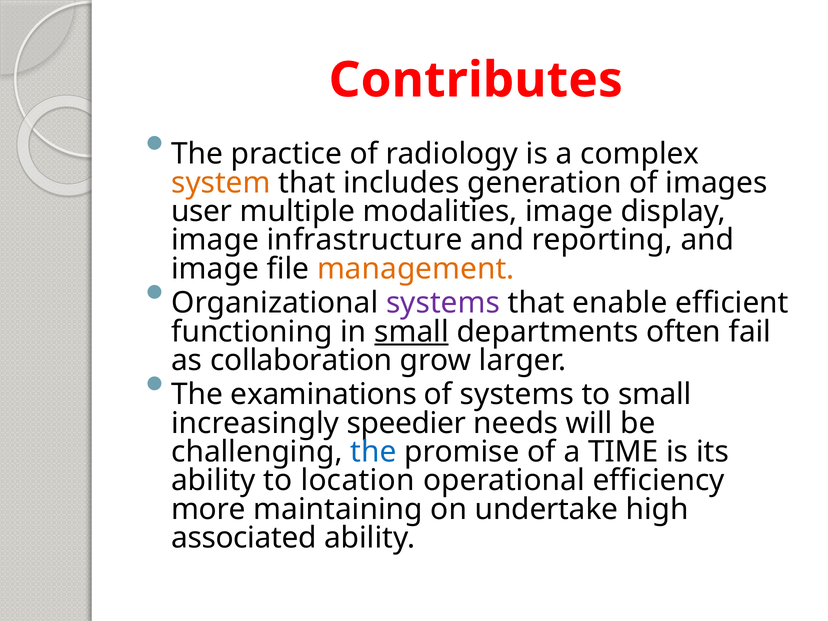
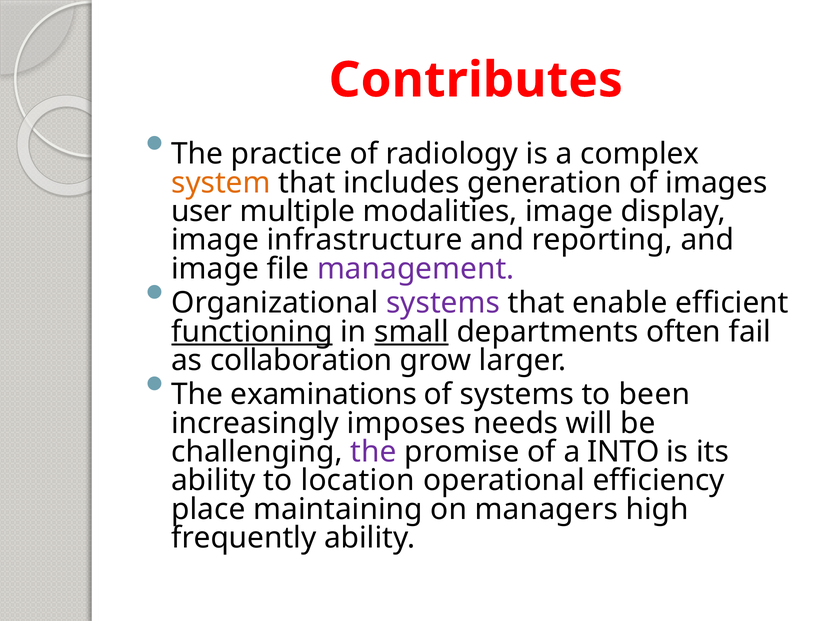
management colour: orange -> purple
functioning underline: none -> present
to small: small -> been
speedier: speedier -> imposes
the at (374, 452) colour: blue -> purple
TIME: TIME -> INTO
more: more -> place
undertake: undertake -> managers
associated: associated -> frequently
